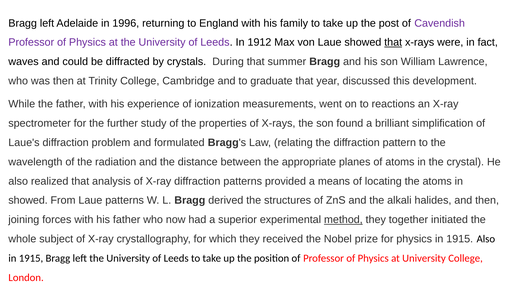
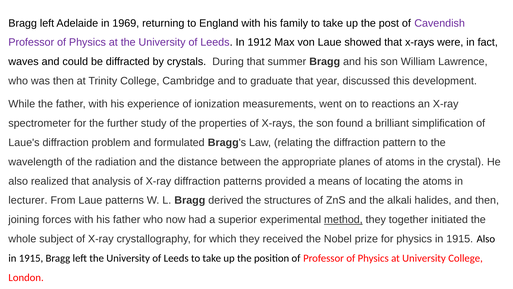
1996: 1996 -> 1969
that at (393, 42) underline: present -> none
showed at (28, 200): showed -> lecturer
